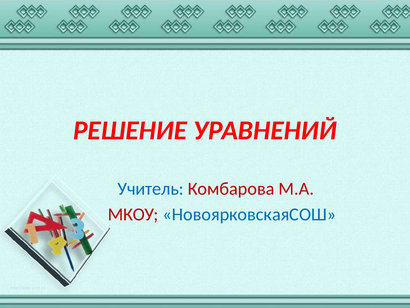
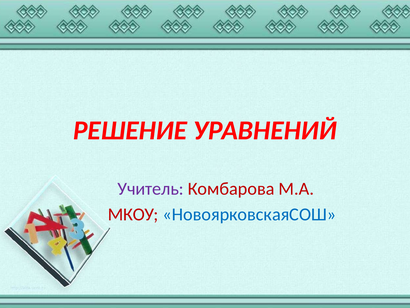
Учитель colour: blue -> purple
